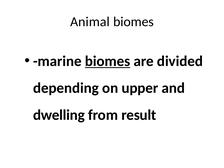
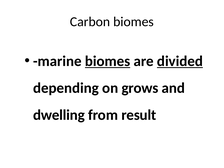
Animal: Animal -> Carbon
divided underline: none -> present
upper: upper -> grows
